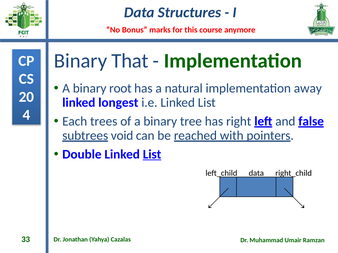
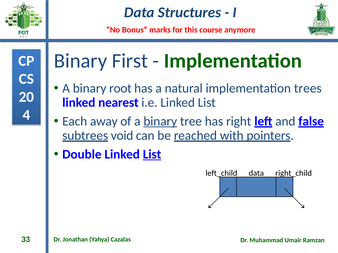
That: That -> First
away: away -> trees
longest: longest -> nearest
trees: trees -> away
binary at (160, 122) underline: none -> present
